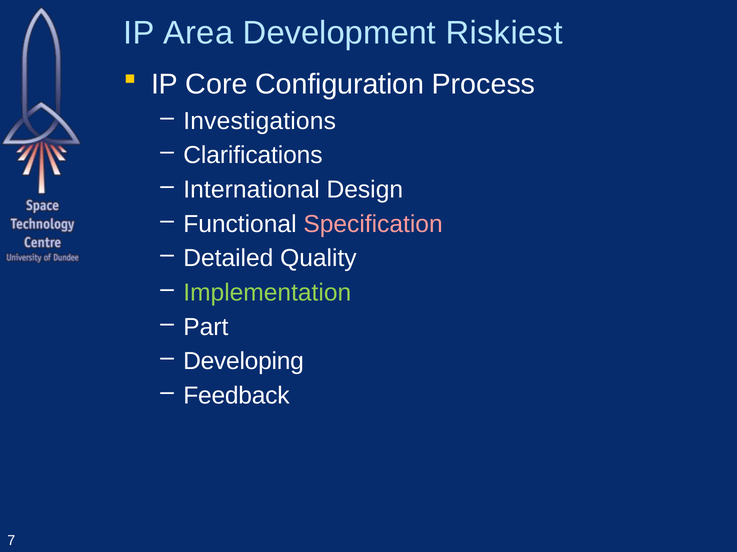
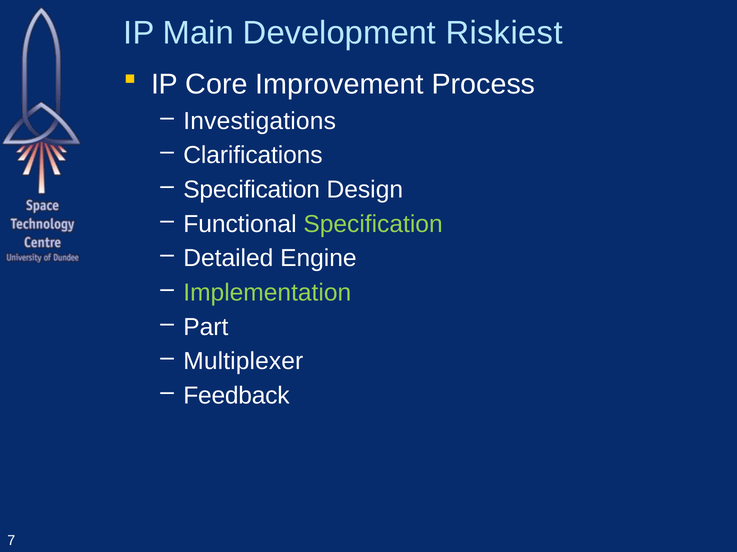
Area: Area -> Main
Configuration: Configuration -> Improvement
International at (252, 190): International -> Specification
Specification at (373, 224) colour: pink -> light green
Quality: Quality -> Engine
Developing: Developing -> Multiplexer
